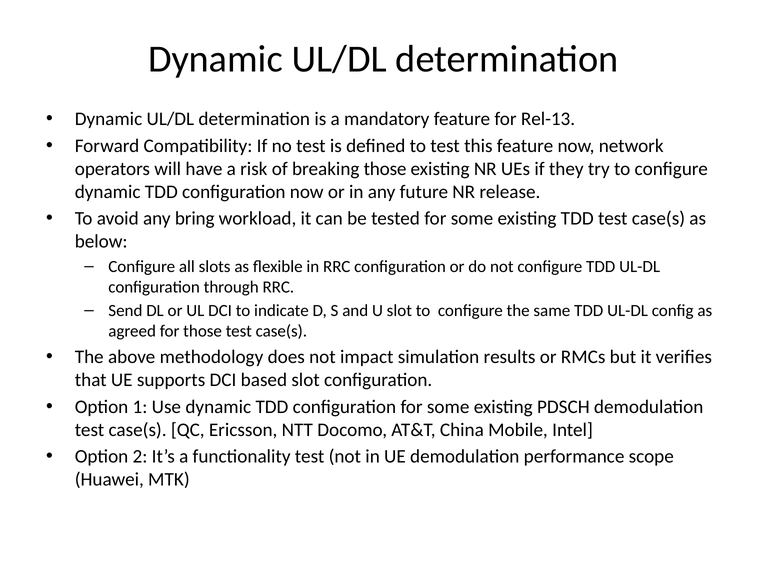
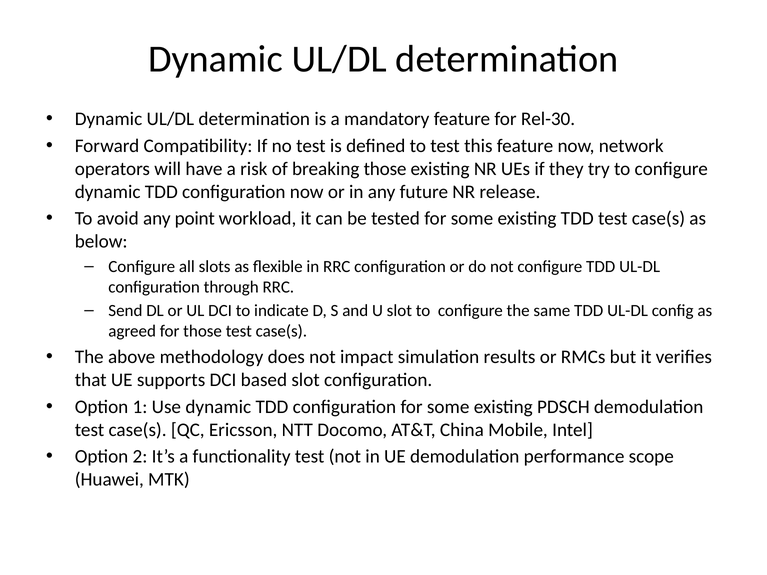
Rel-13: Rel-13 -> Rel-30
bring: bring -> point
